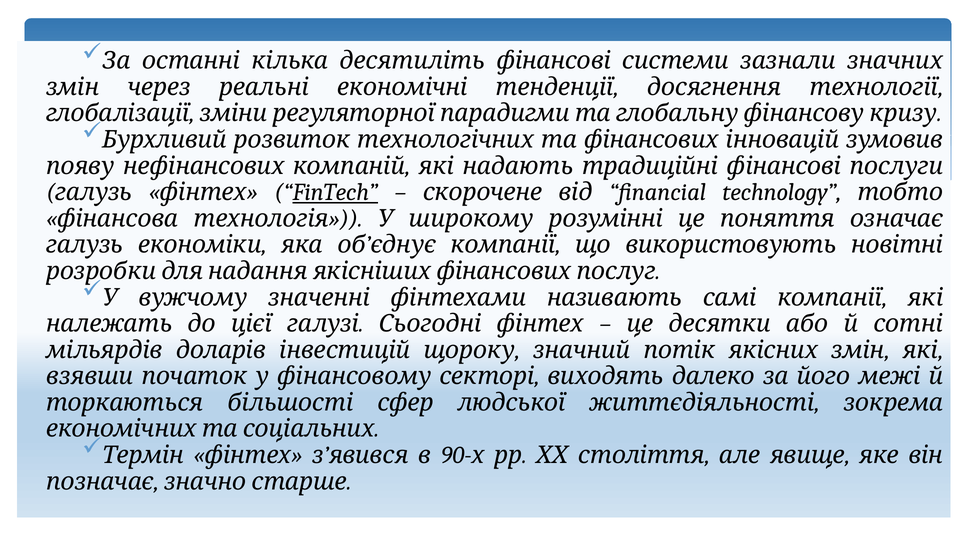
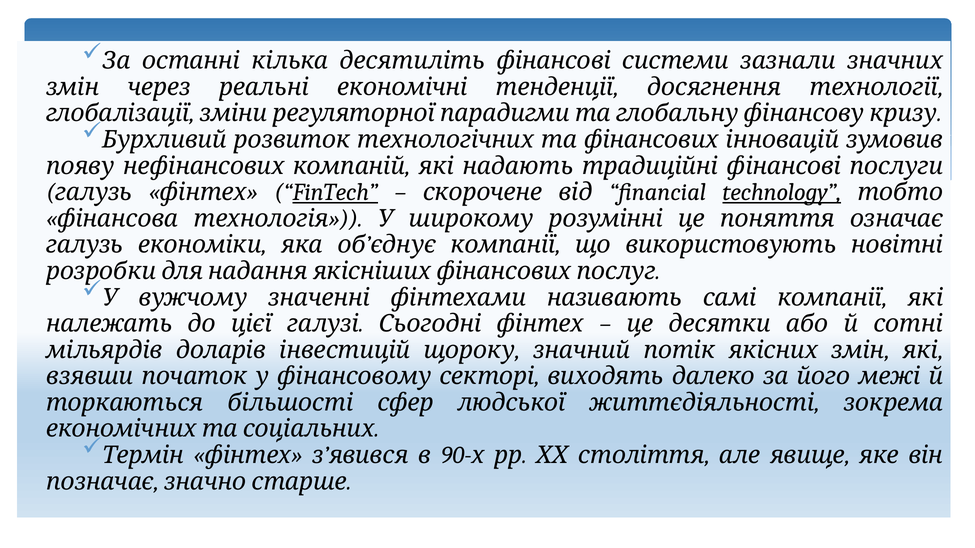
technology underline: none -> present
